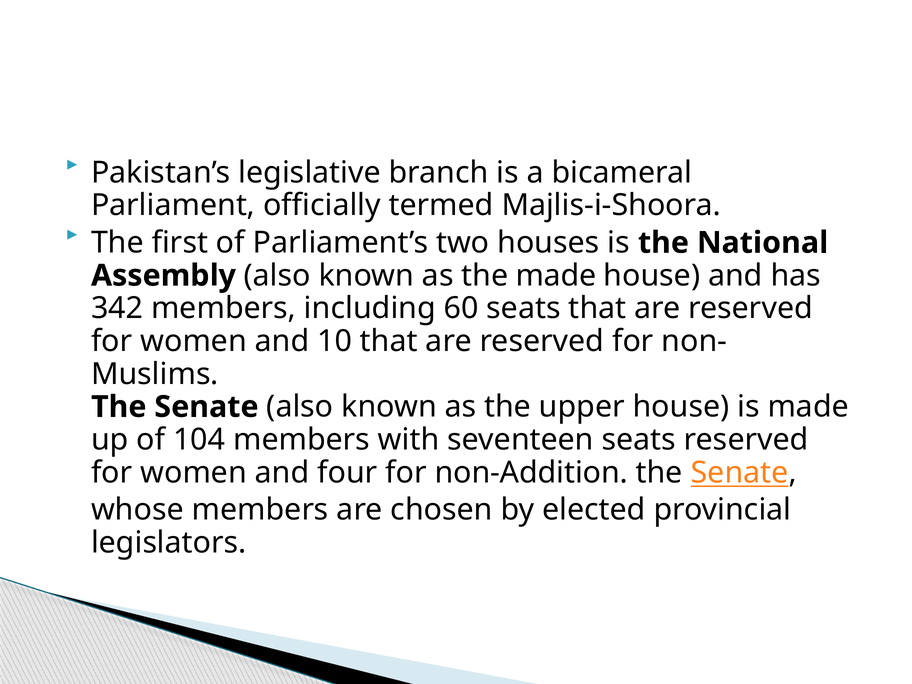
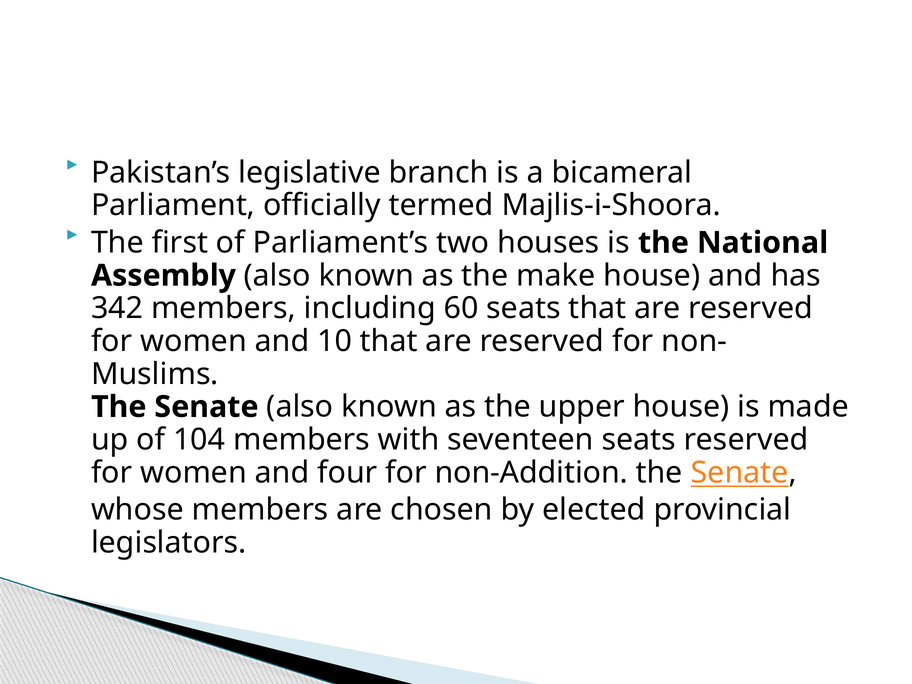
the made: made -> make
